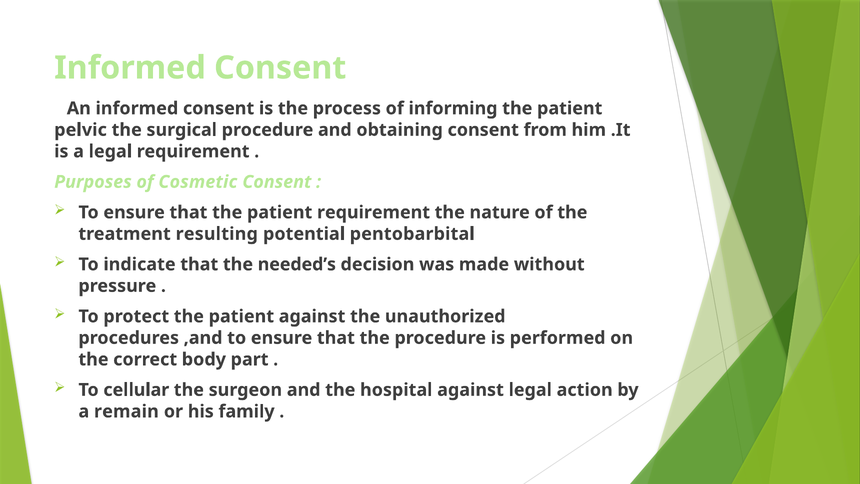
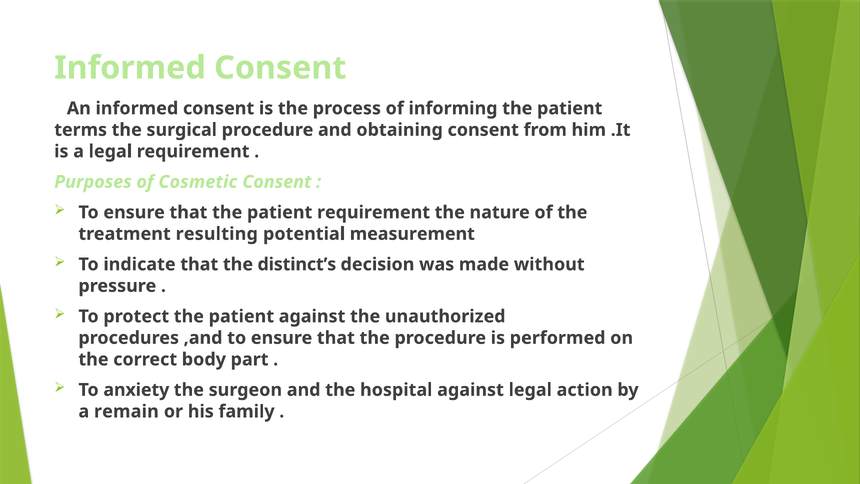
pelvic: pelvic -> terms
pentobarbital: pentobarbital -> measurement
needed’s: needed’s -> distinct’s
cellular: cellular -> anxiety
